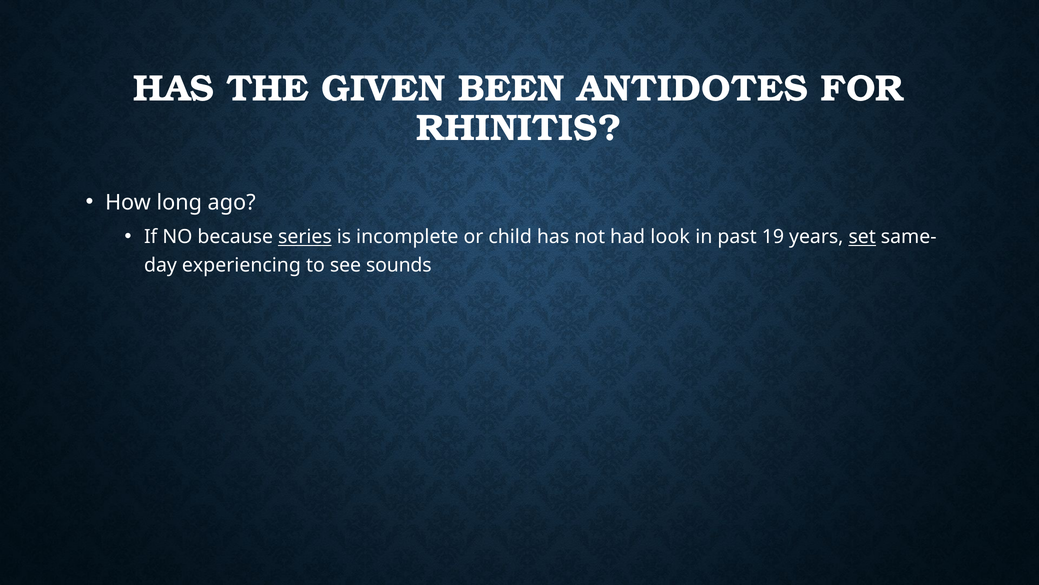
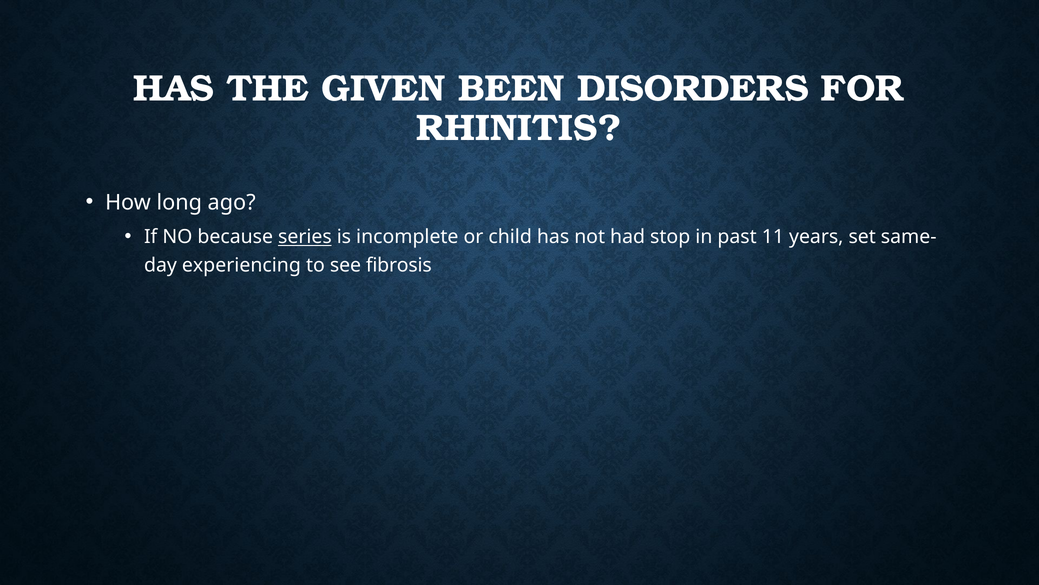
ANTIDOTES: ANTIDOTES -> DISORDERS
look: look -> stop
19: 19 -> 11
set underline: present -> none
sounds: sounds -> fibrosis
